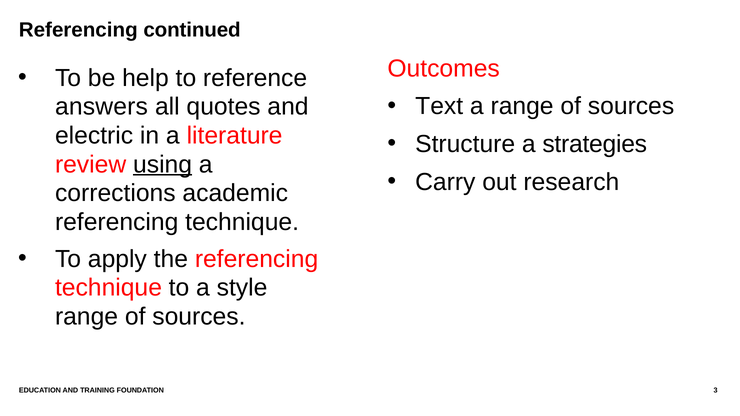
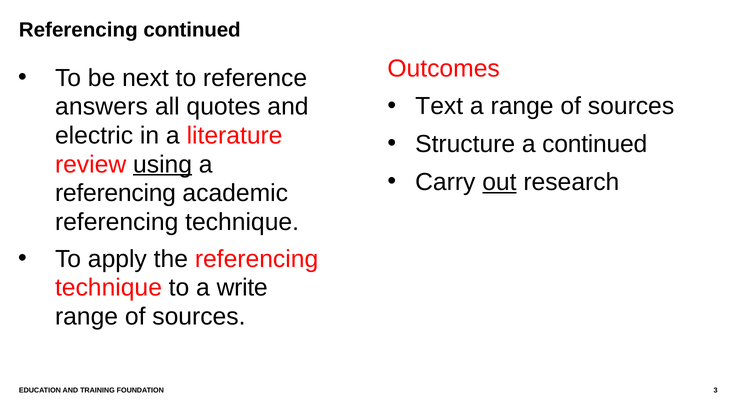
help: help -> next
a strategies: strategies -> continued
out underline: none -> present
corrections at (115, 193): corrections -> referencing
style: style -> write
